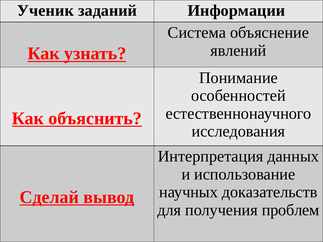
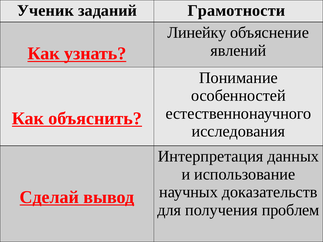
Информации: Информации -> Грамотности
Система: Система -> Линейку
